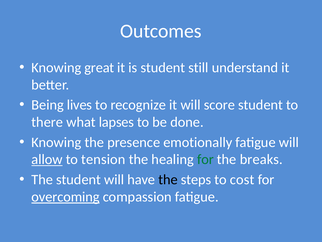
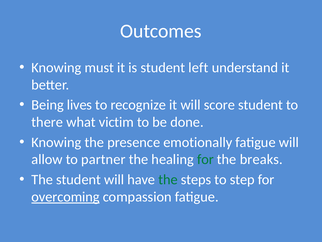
great: great -> must
still: still -> left
lapses: lapses -> victim
allow underline: present -> none
tension: tension -> partner
the at (168, 179) colour: black -> green
cost: cost -> step
